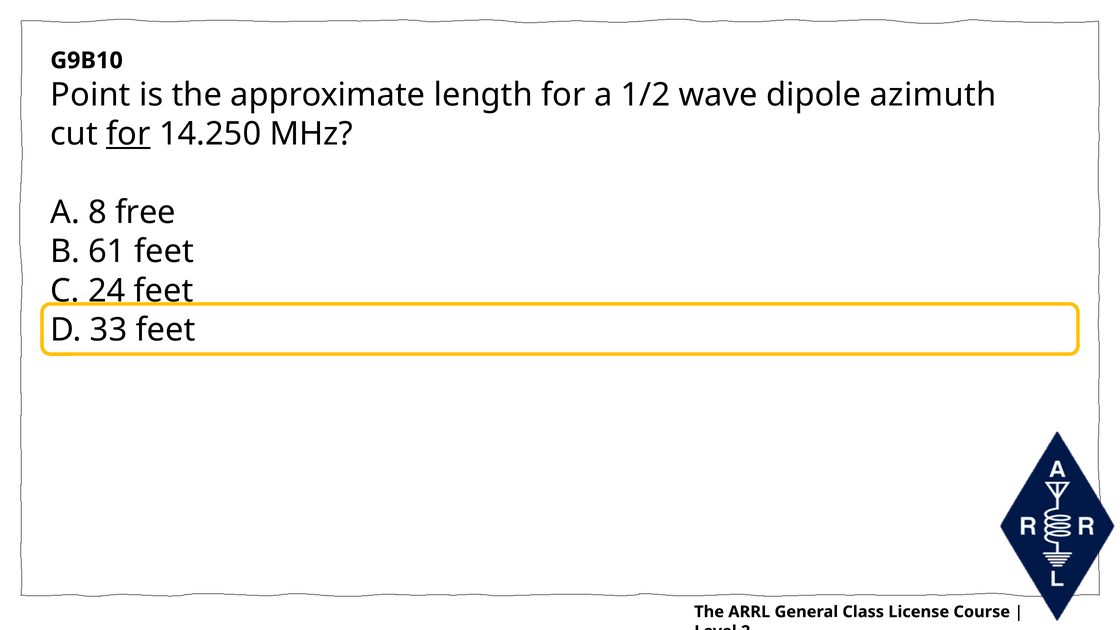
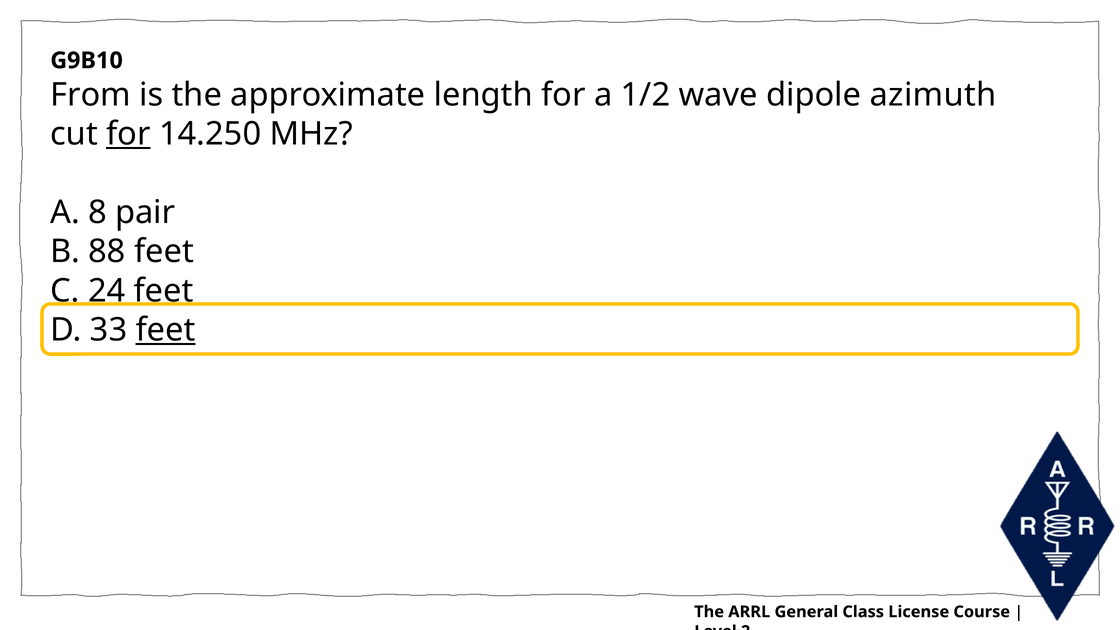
Point: Point -> From
free: free -> pair
61: 61 -> 88
feet at (165, 330) underline: none -> present
